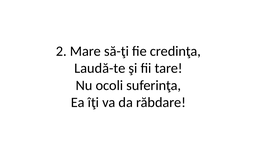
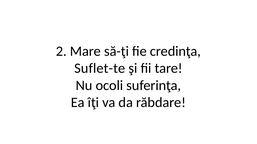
Laudă-te: Laudă-te -> Suflet-te
